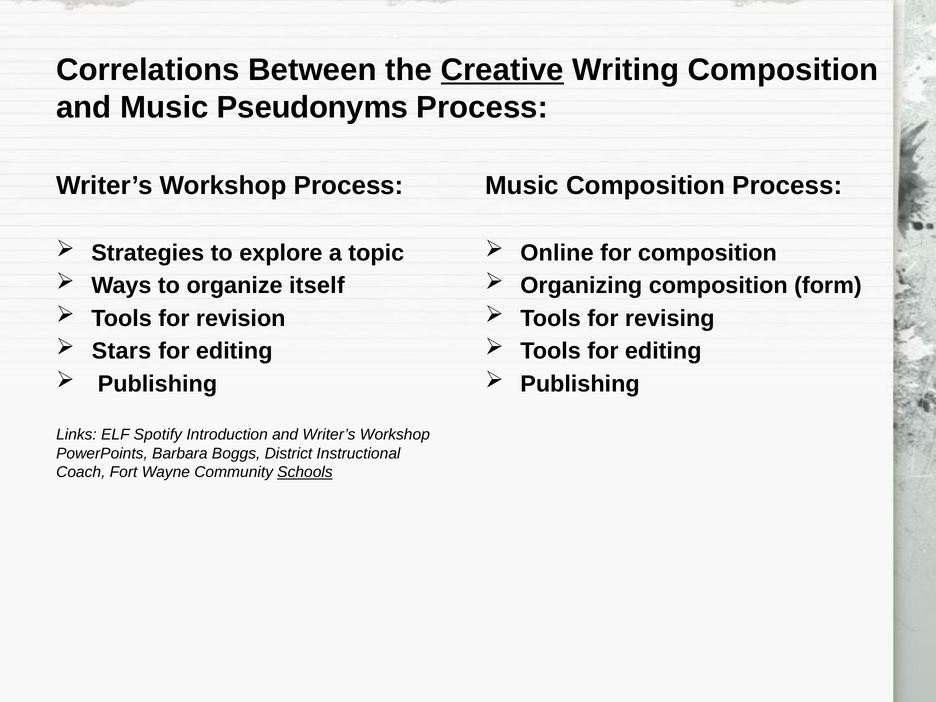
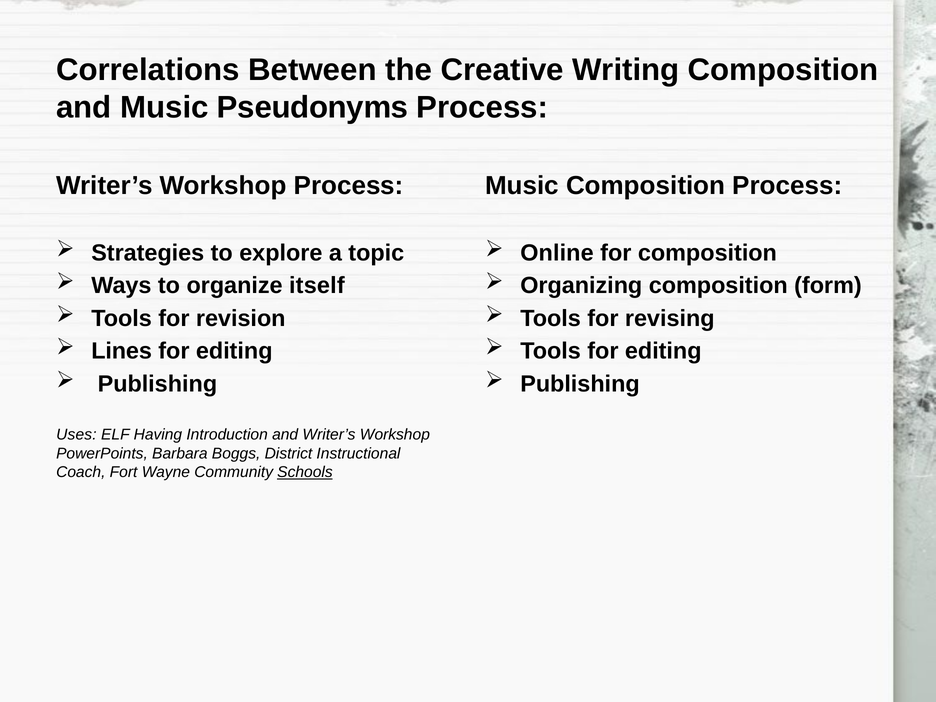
Creative underline: present -> none
Stars: Stars -> Lines
Links: Links -> Uses
Spotify: Spotify -> Having
